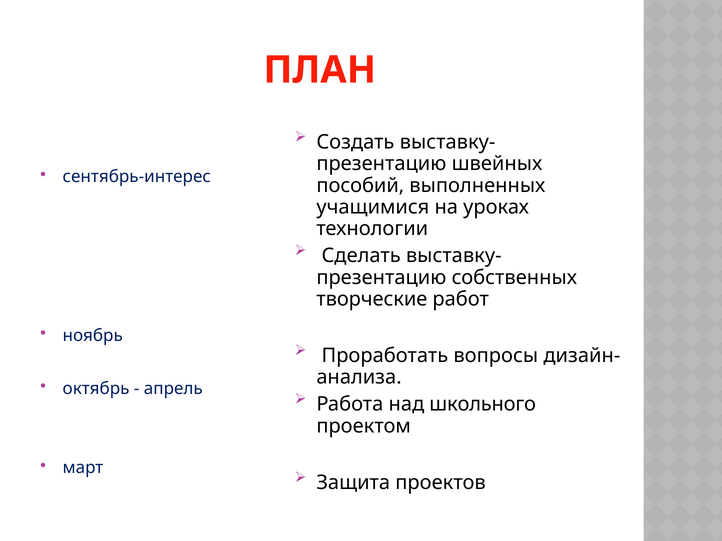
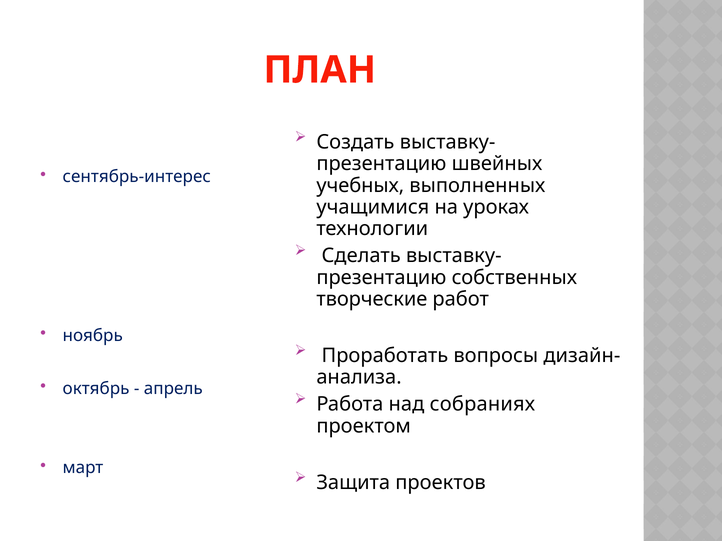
пособий: пособий -> учебных
школьного: школьного -> собраниях
